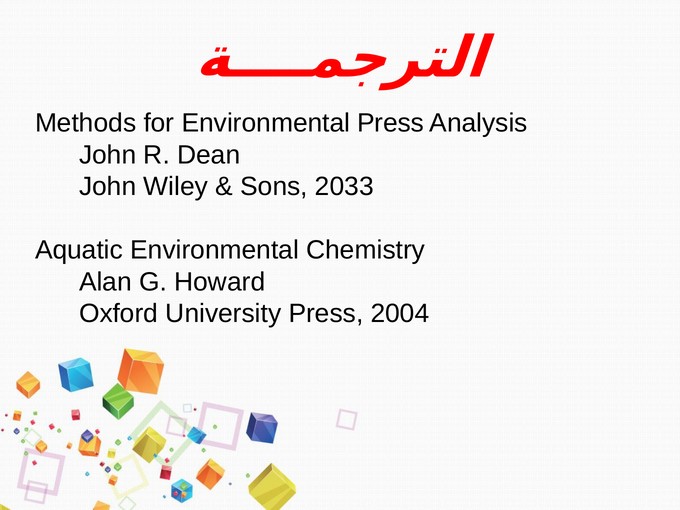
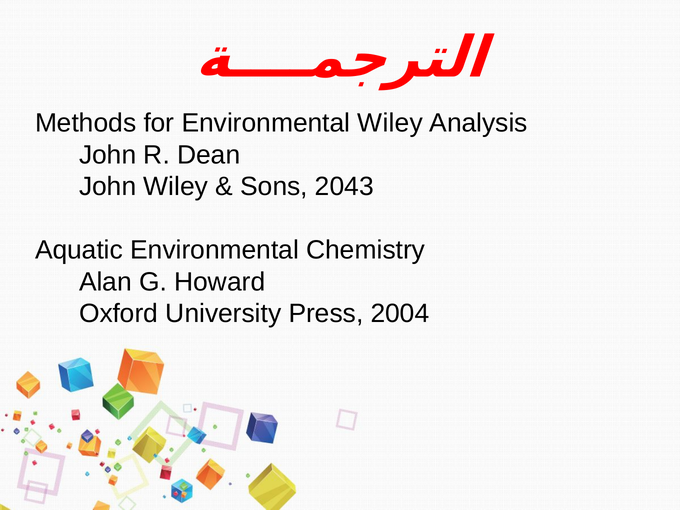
Environmental Press: Press -> Wiley
2033: 2033 -> 2043
